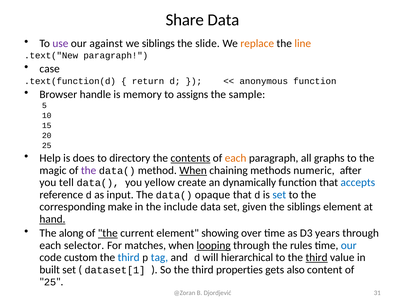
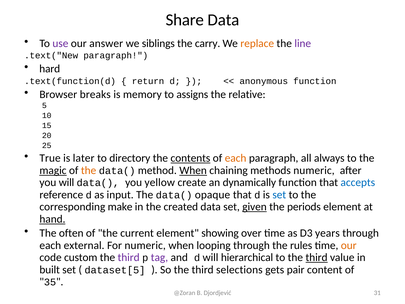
against: against -> answer
slide: slide -> carry
line colour: orange -> purple
case: case -> hard
handle: handle -> breaks
sample: sample -> relative
Help: Help -> True
does: does -> later
graphs: graphs -> always
magic underline: none -> present
the at (89, 170) colour: purple -> orange
you tell: tell -> will
include: include -> created
given underline: none -> present
the siblings: siblings -> periods
along: along -> often
the at (108, 233) underline: present -> none
selector: selector -> external
For matches: matches -> numeric
looping underline: present -> none
our at (349, 245) colour: blue -> orange
third at (129, 257) colour: blue -> purple
tag colour: blue -> purple
dataset[1: dataset[1 -> dataset[5
properties: properties -> selections
also: also -> pair
25 at (50, 282): 25 -> 35
